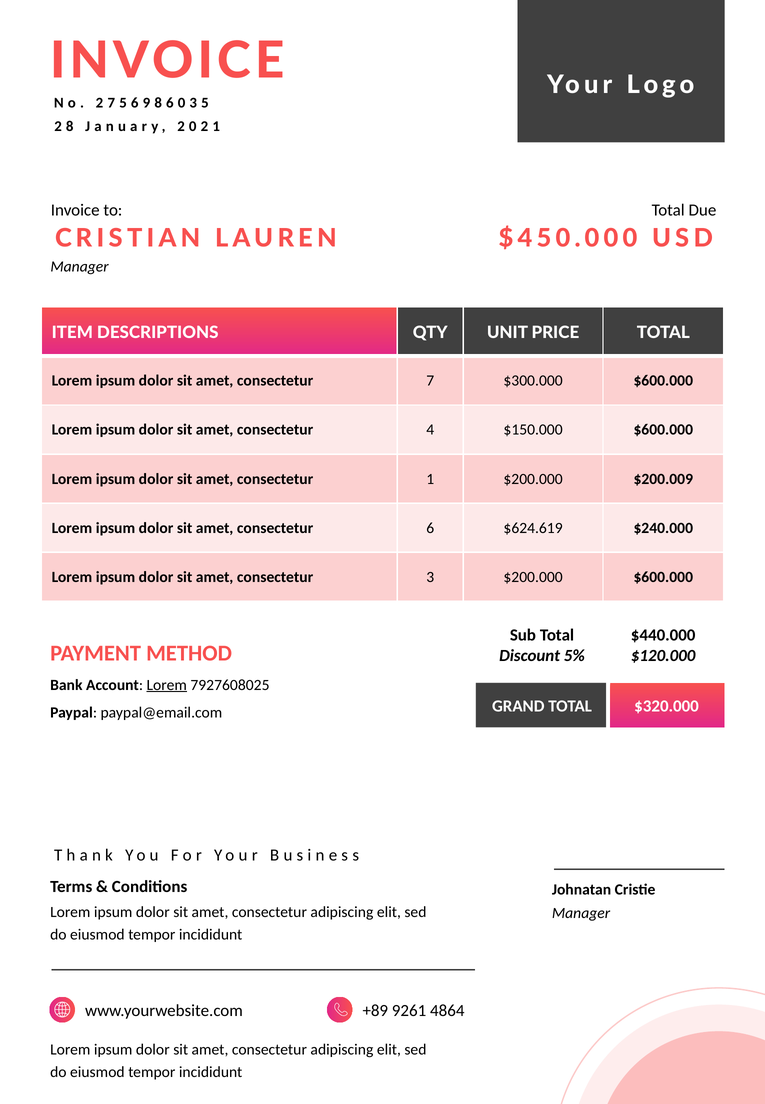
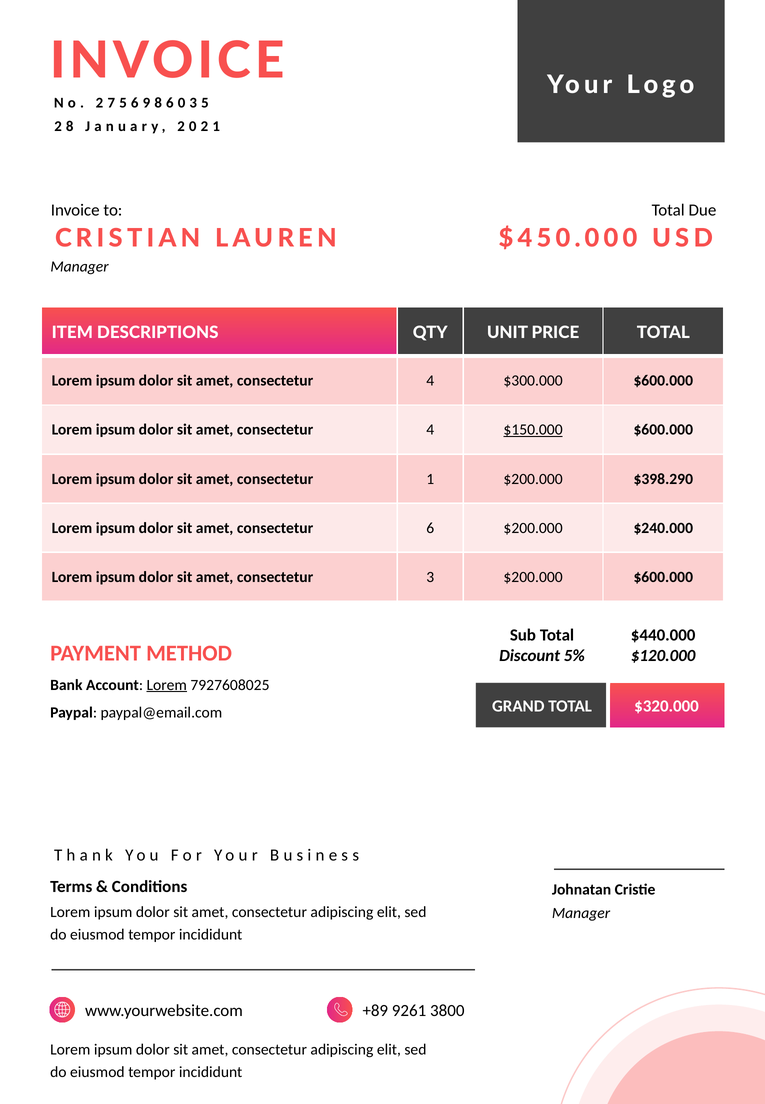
7 at (430, 381): 7 -> 4
$150.000 underline: none -> present
$200.009: $200.009 -> $398.290
6 $624.619: $624.619 -> $200.000
4864: 4864 -> 3800
